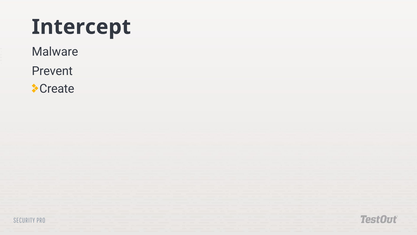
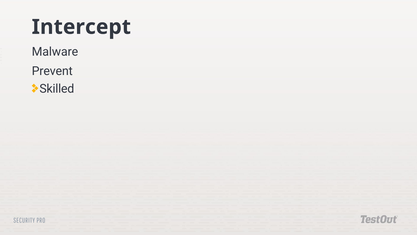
Create: Create -> Skilled
